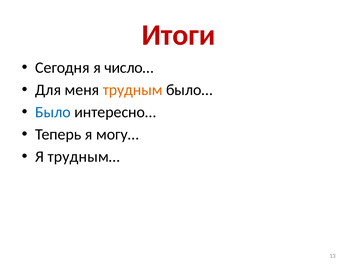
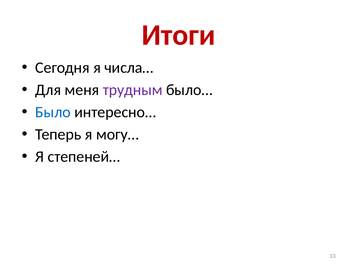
число…: число… -> числа…
трудным colour: orange -> purple
трудным…: трудным… -> степеней…
